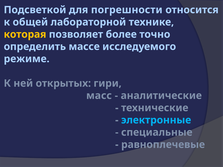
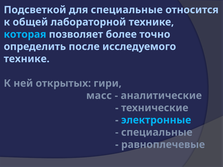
для погрешности: погрешности -> специальные
которая colour: yellow -> light blue
массе: массе -> после
режиме at (27, 59): режиме -> технике
